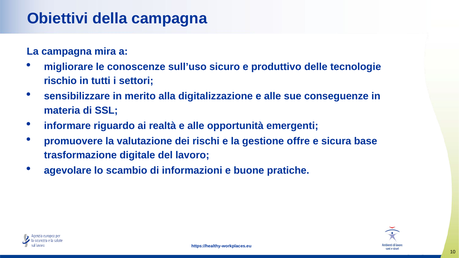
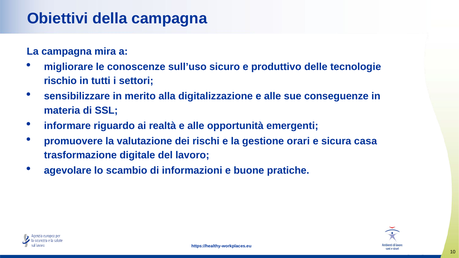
offre: offre -> orari
base: base -> casa
